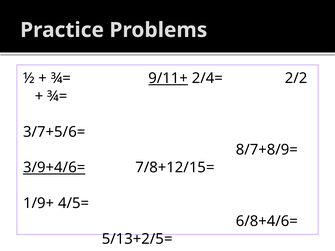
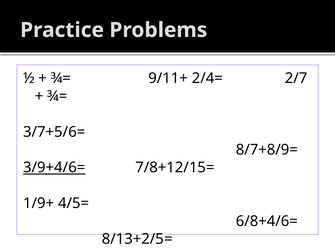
9/11+ underline: present -> none
2/2: 2/2 -> 2/7
5/13+2/5=: 5/13+2/5= -> 8/13+2/5=
